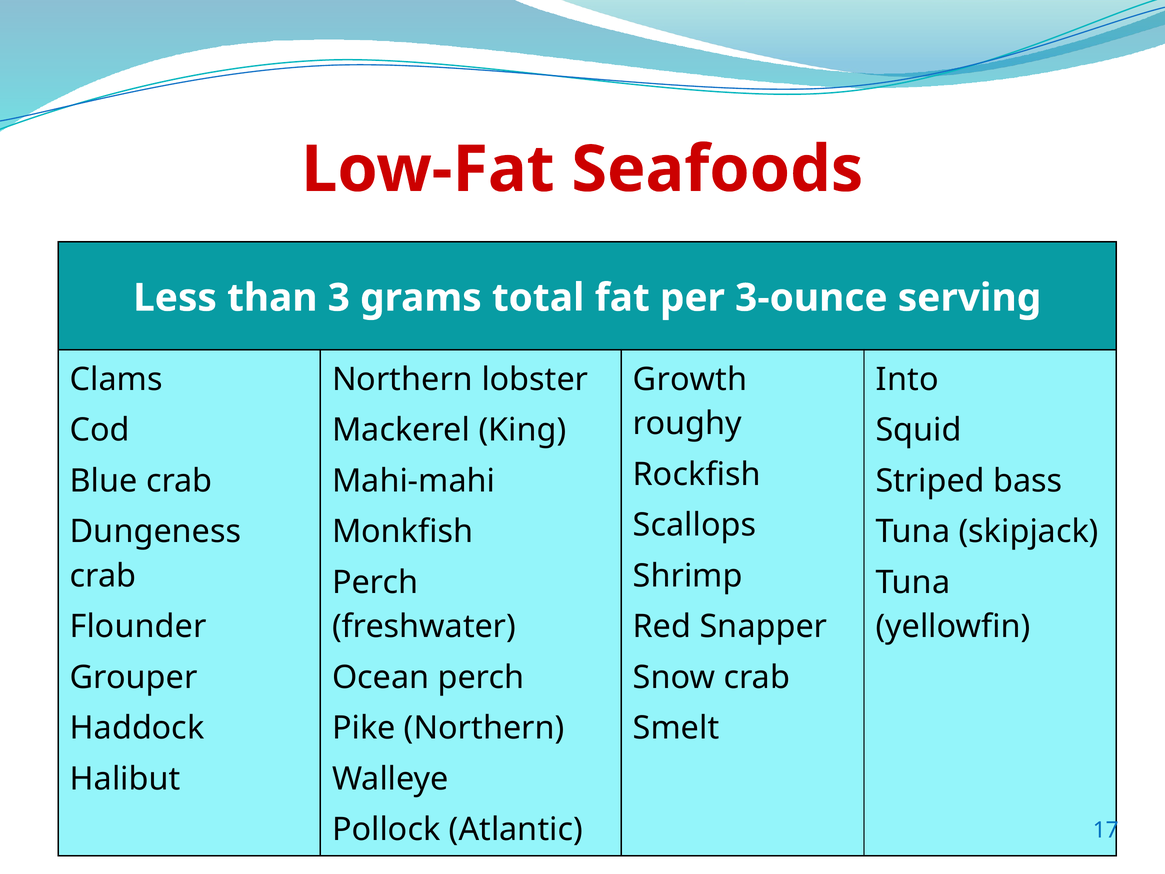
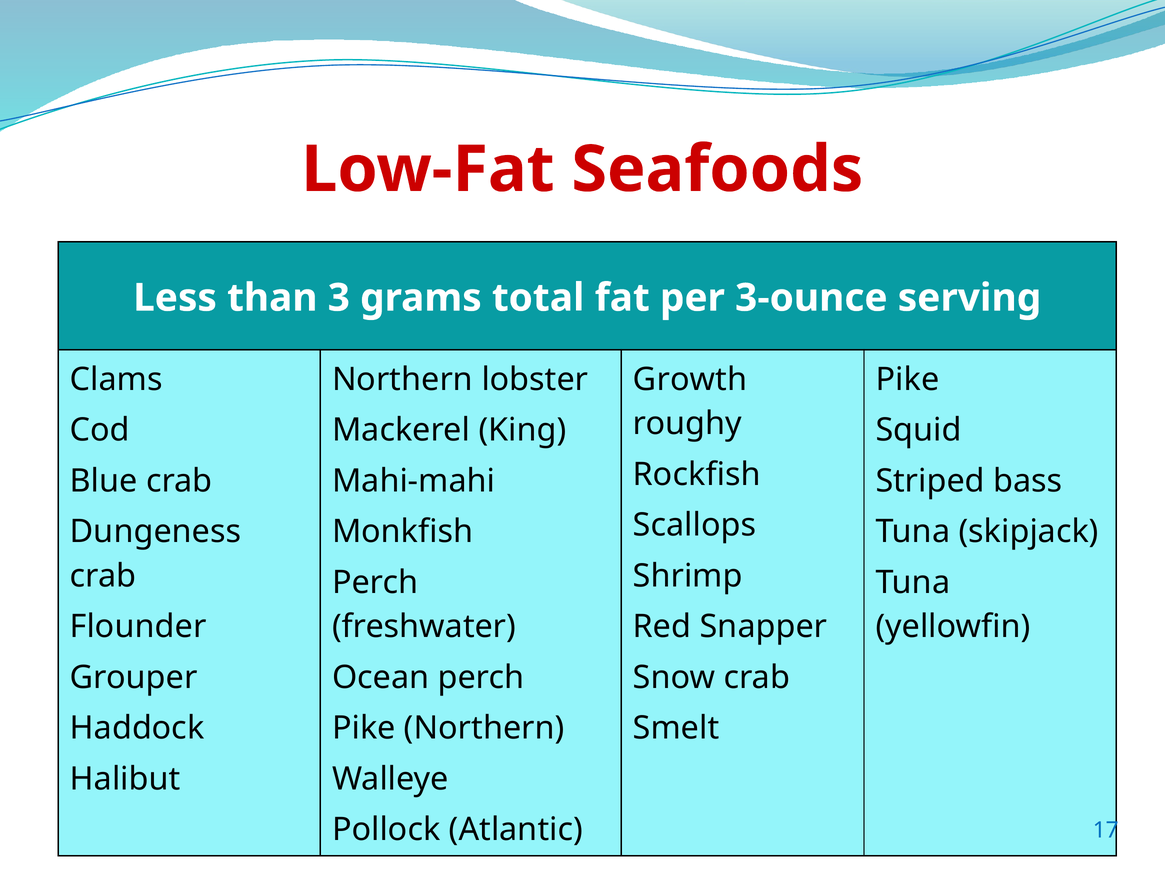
Into at (907, 379): Into -> Pike
